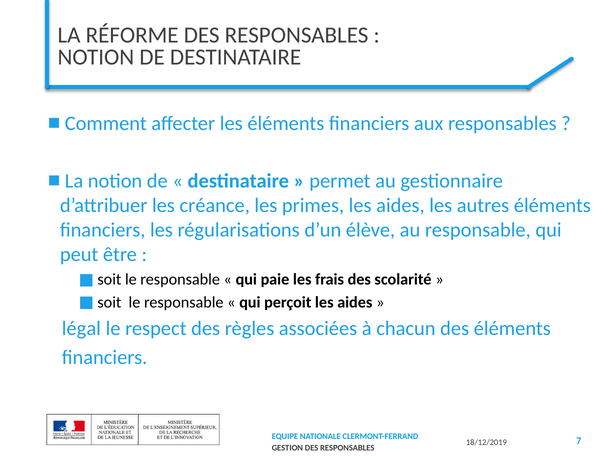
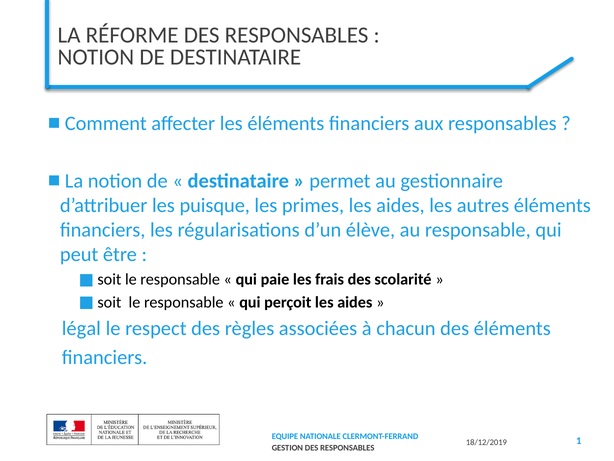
créance: créance -> puisque
7: 7 -> 1
